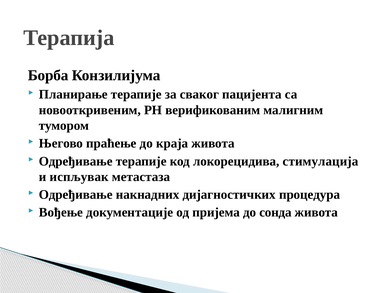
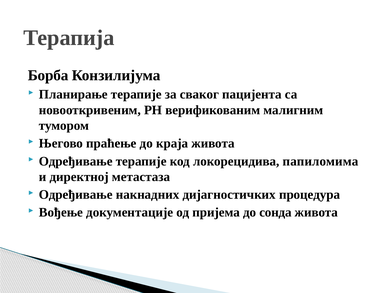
стимулација: стимулација -> папиломима
испљувак: испљувак -> директној
